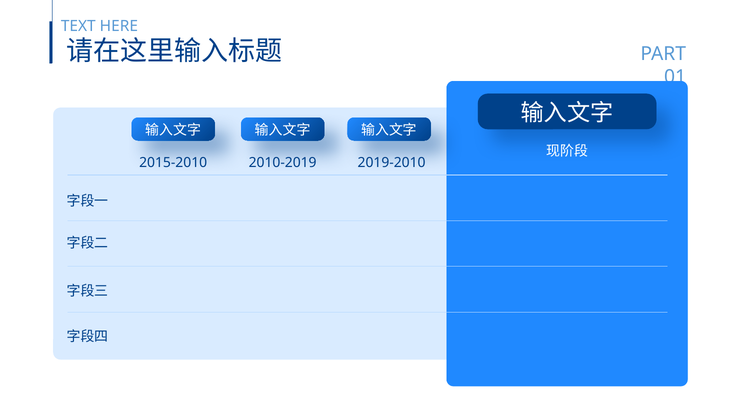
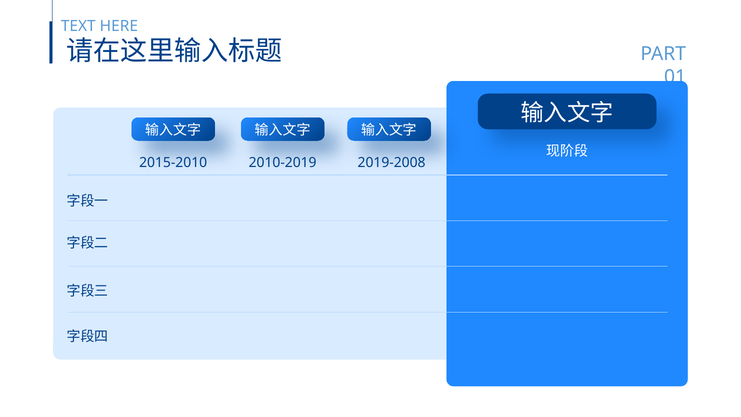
2019-2010: 2019-2010 -> 2019-2008
